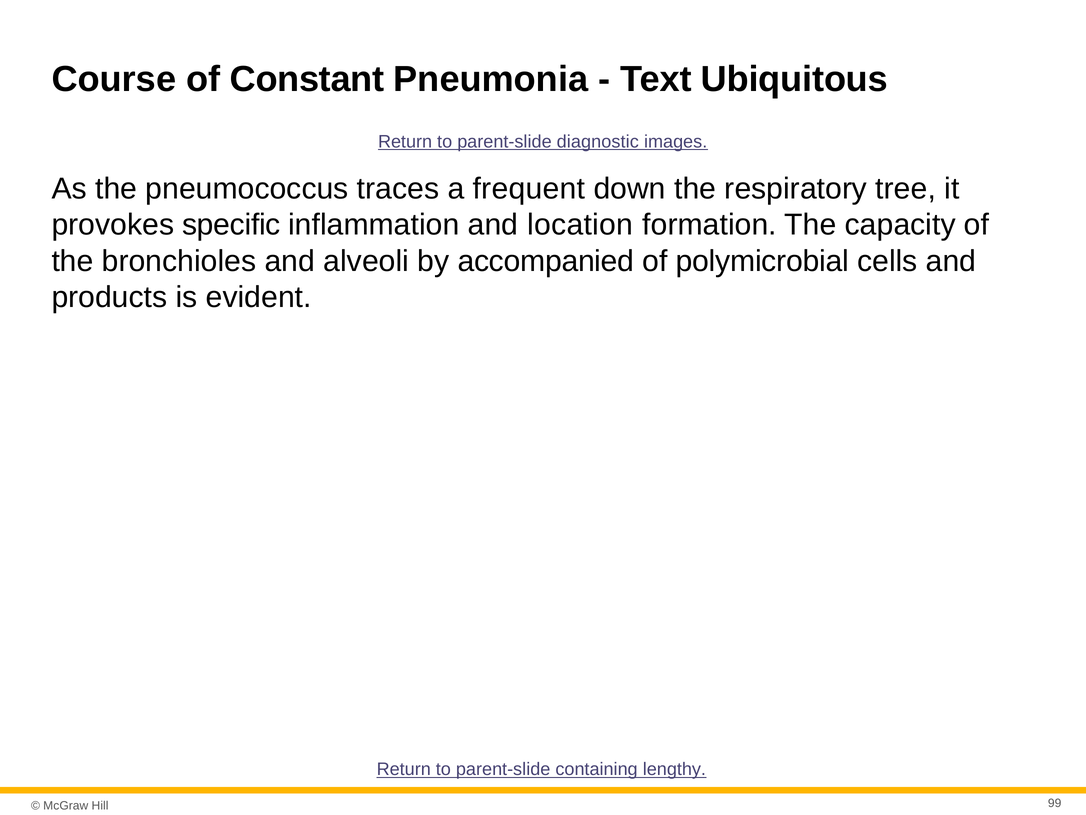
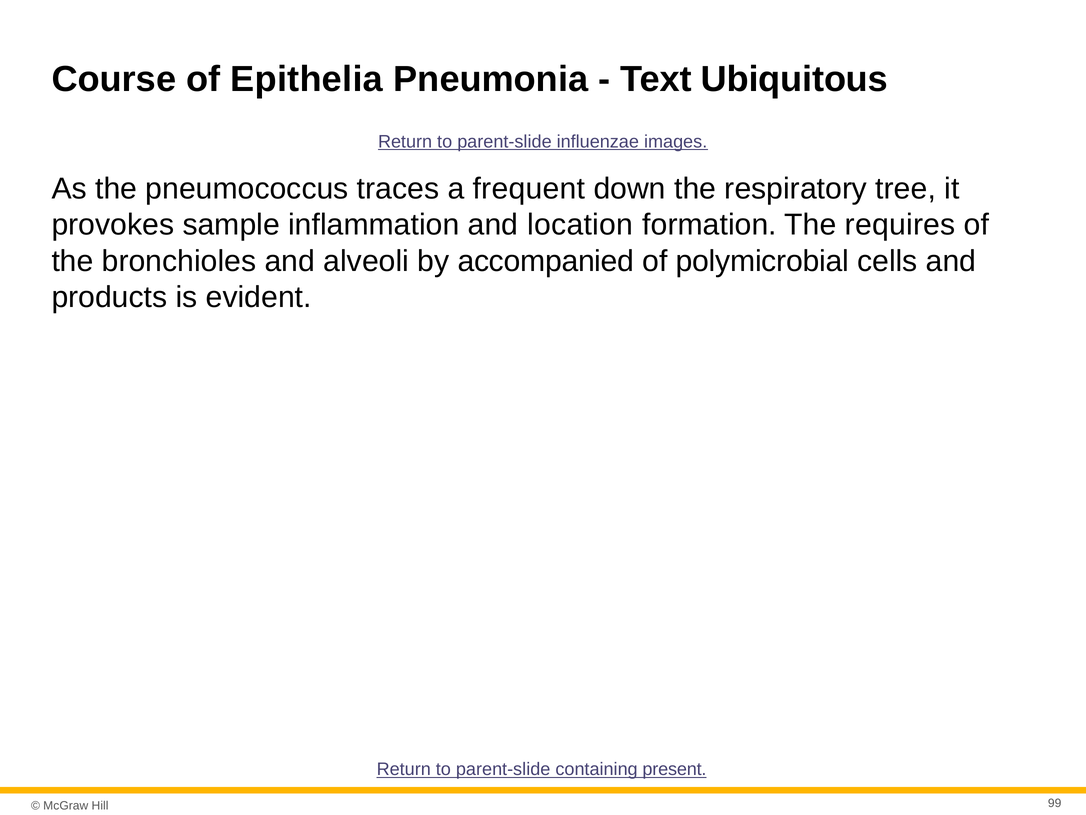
Constant: Constant -> Epithelia
diagnostic: diagnostic -> influenzae
specific: specific -> sample
capacity: capacity -> requires
lengthy: lengthy -> present
